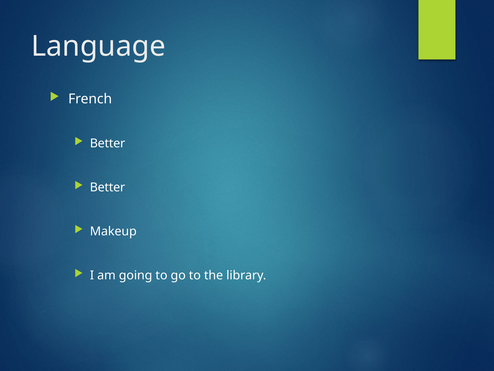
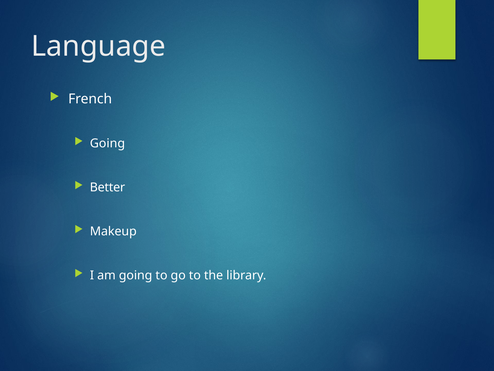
Better at (108, 143): Better -> Going
